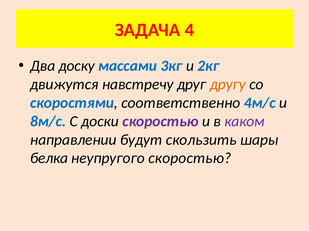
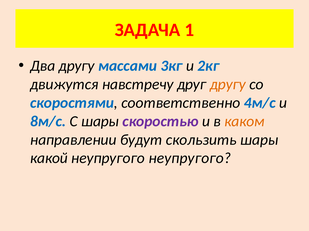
4: 4 -> 1
Два доску: доску -> другу
С доски: доски -> шары
каком colour: purple -> orange
белка: белка -> какой
неупругого скоростью: скоростью -> неупругого
